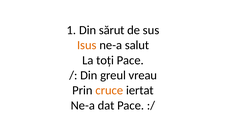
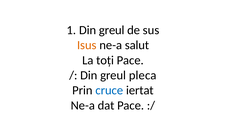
1 Din sărut: sărut -> greul
vreau: vreau -> pleca
cruce colour: orange -> blue
